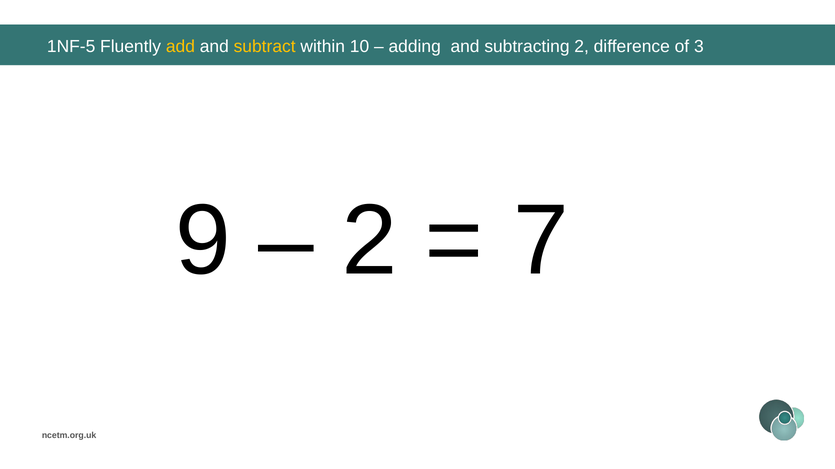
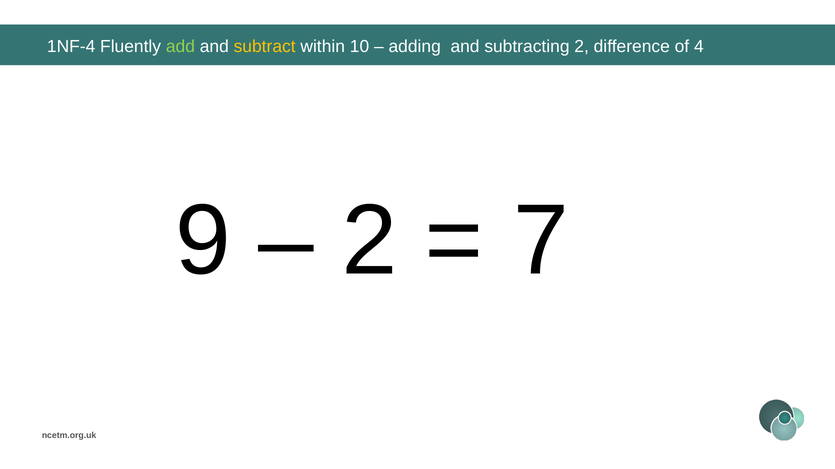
1NF-5: 1NF-5 -> 1NF-4
add colour: yellow -> light green
3: 3 -> 4
